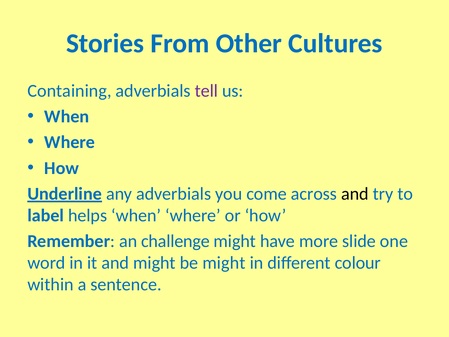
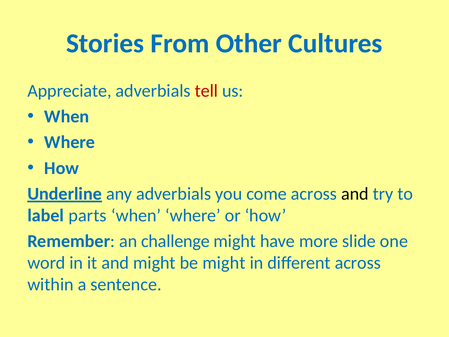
Containing: Containing -> Appreciate
tell colour: purple -> red
helps: helps -> parts
different colour: colour -> across
